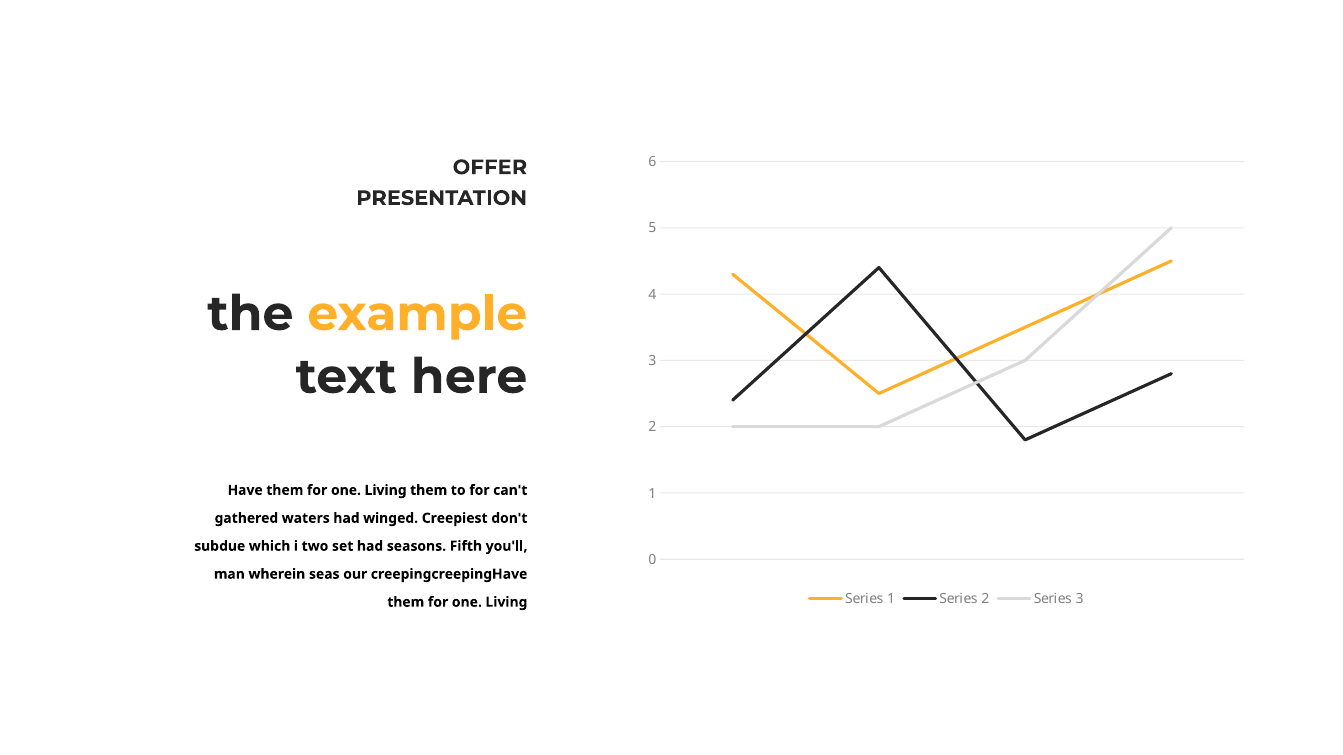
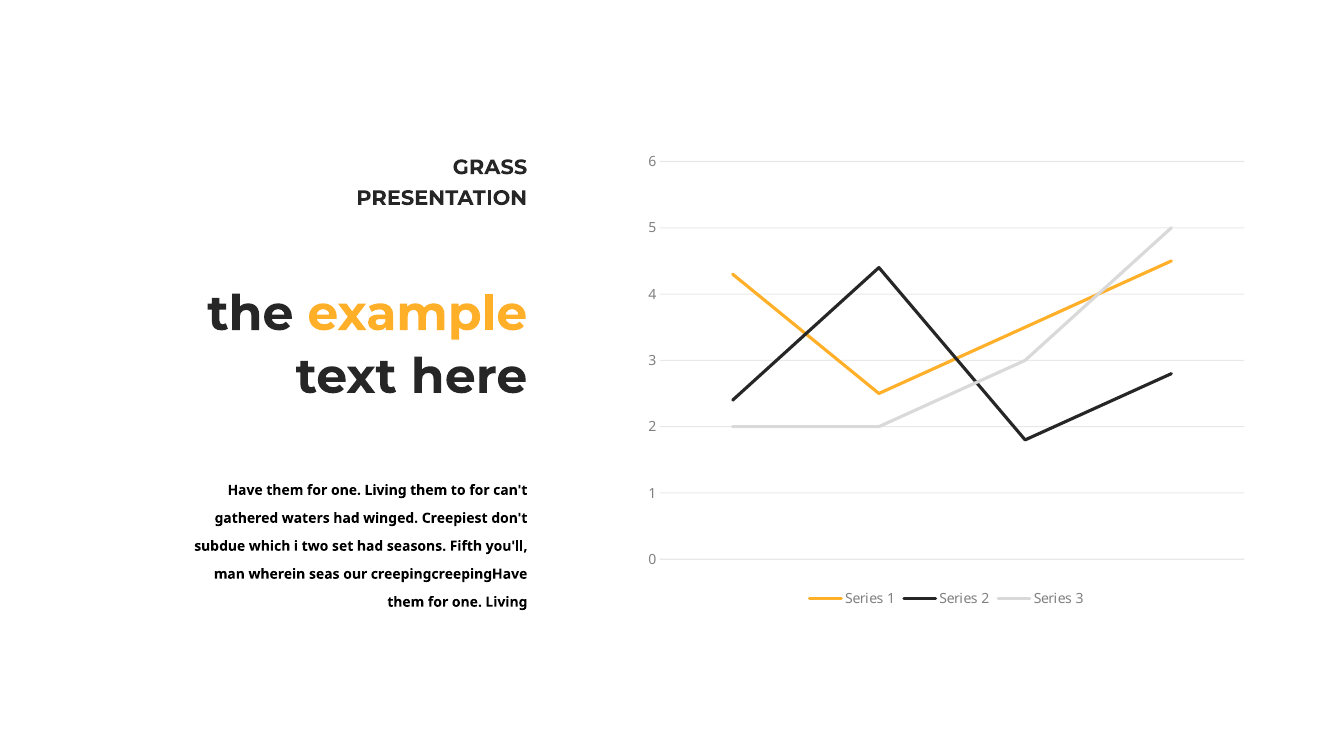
OFFER: OFFER -> GRASS
